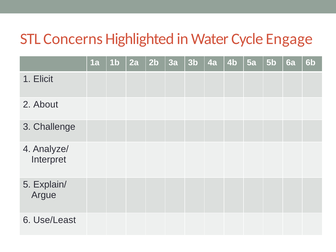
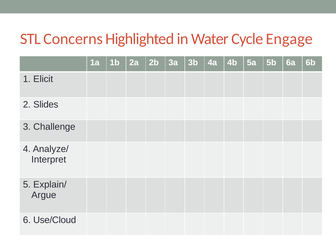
About: About -> Slides
Use/Least: Use/Least -> Use/Cloud
